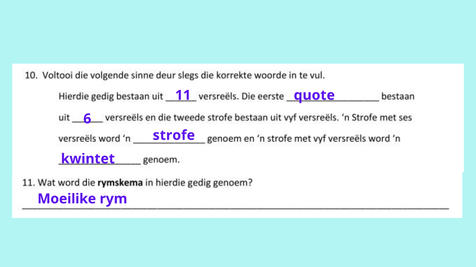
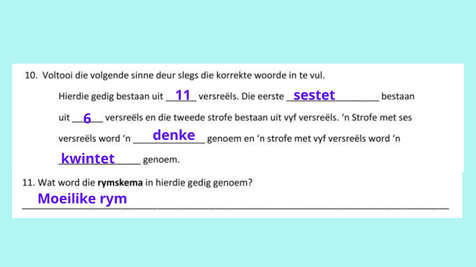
quote: quote -> sestet
strofe: strofe -> denke
